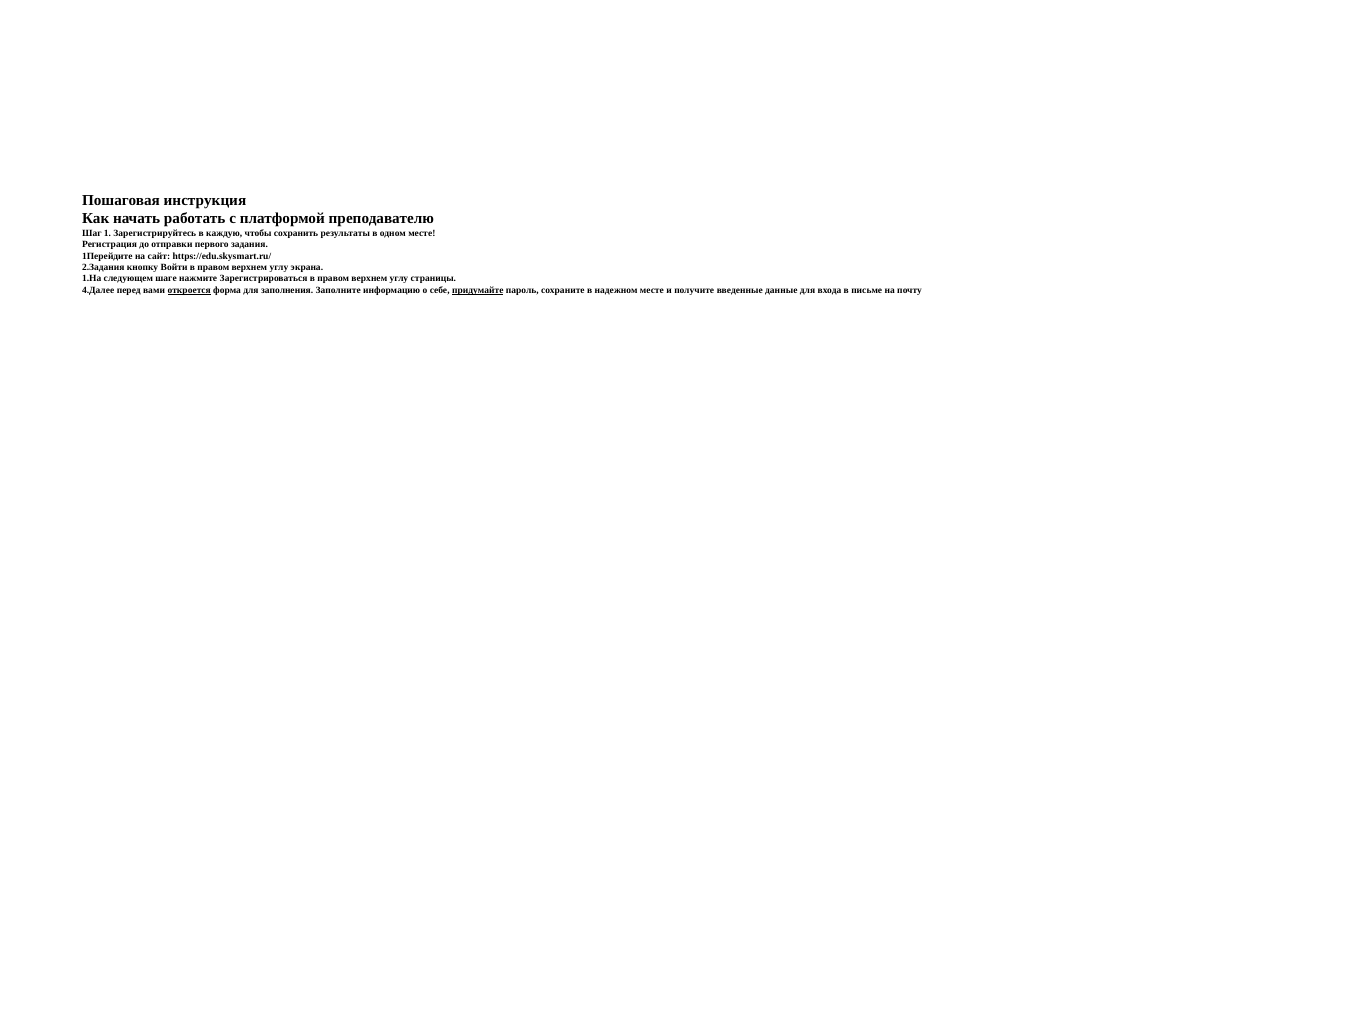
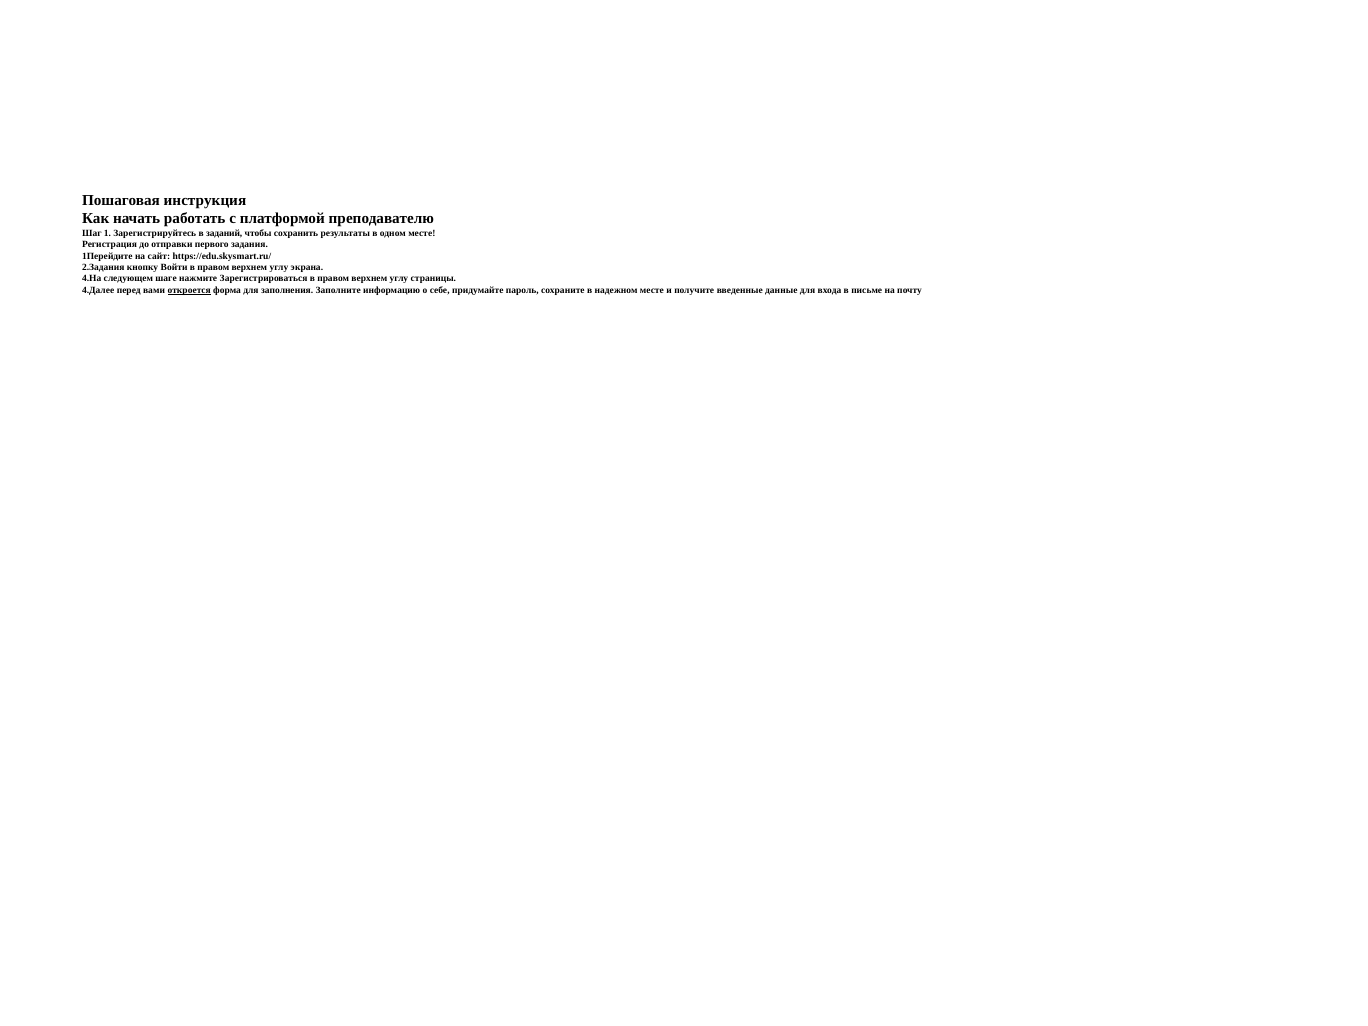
каждую: каждую -> заданий
1.На: 1.На -> 4.На
придумайте underline: present -> none
